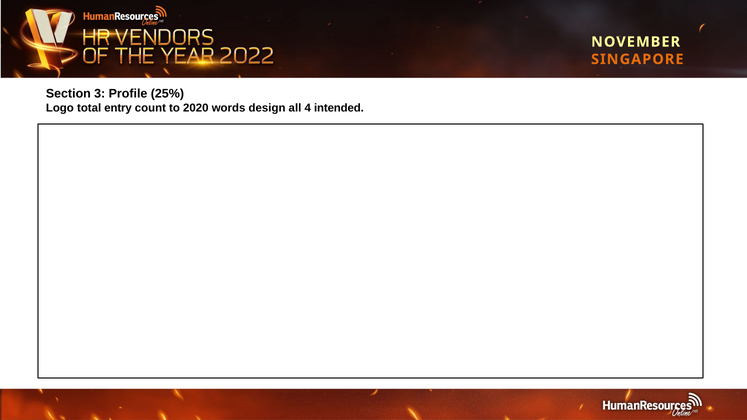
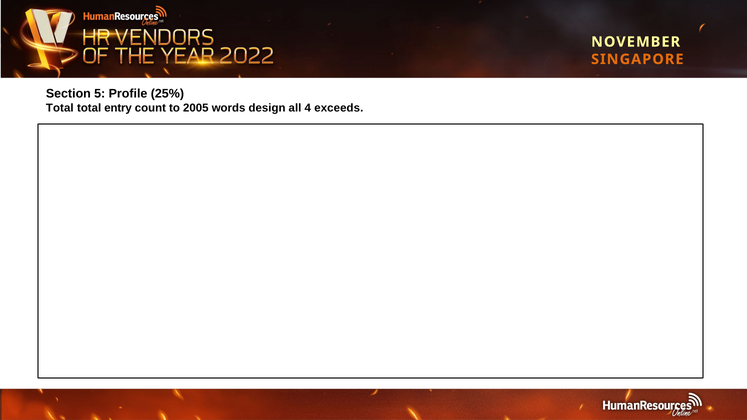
3: 3 -> 5
Logo at (60, 108): Logo -> Total
2020: 2020 -> 2005
intended: intended -> exceeds
